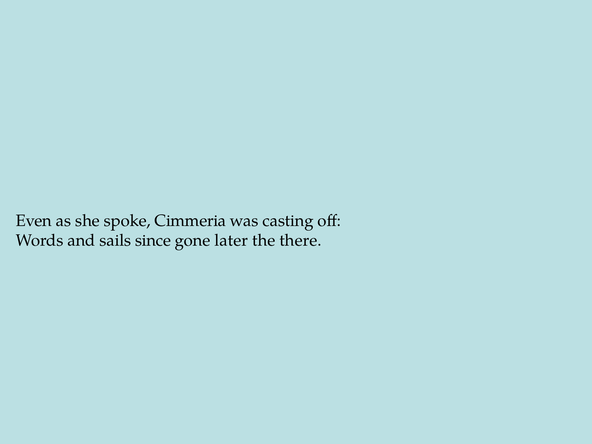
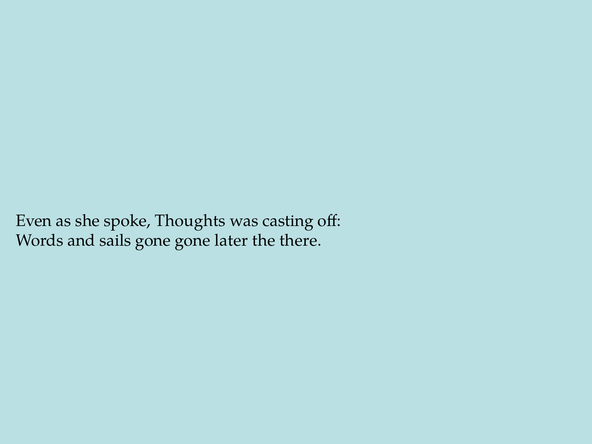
Cimmeria: Cimmeria -> Thoughts
sails since: since -> gone
